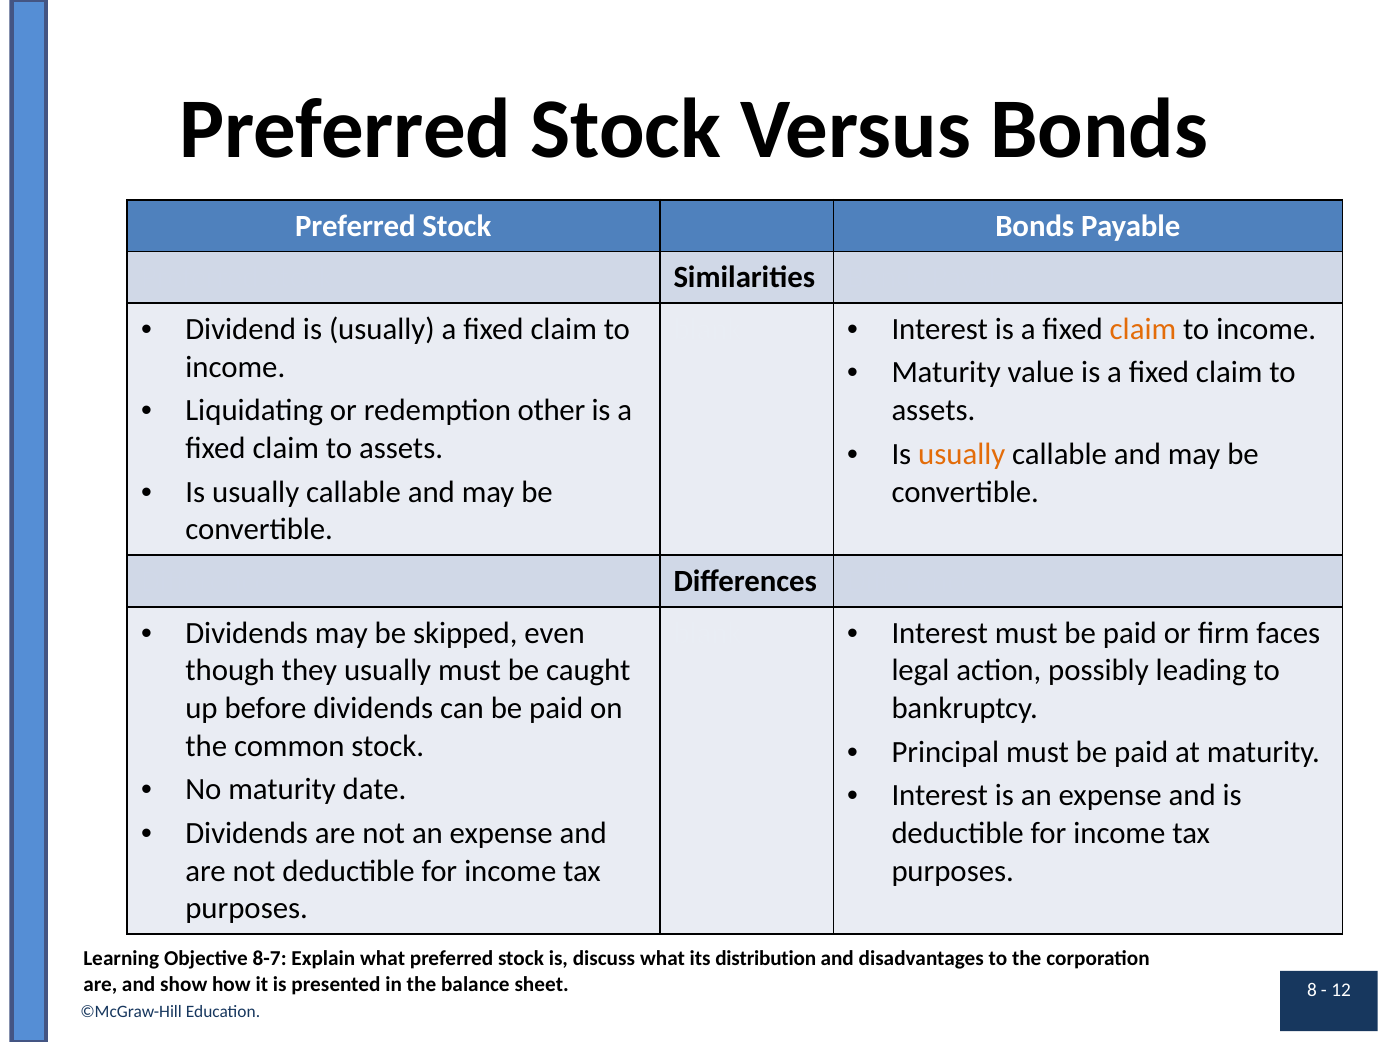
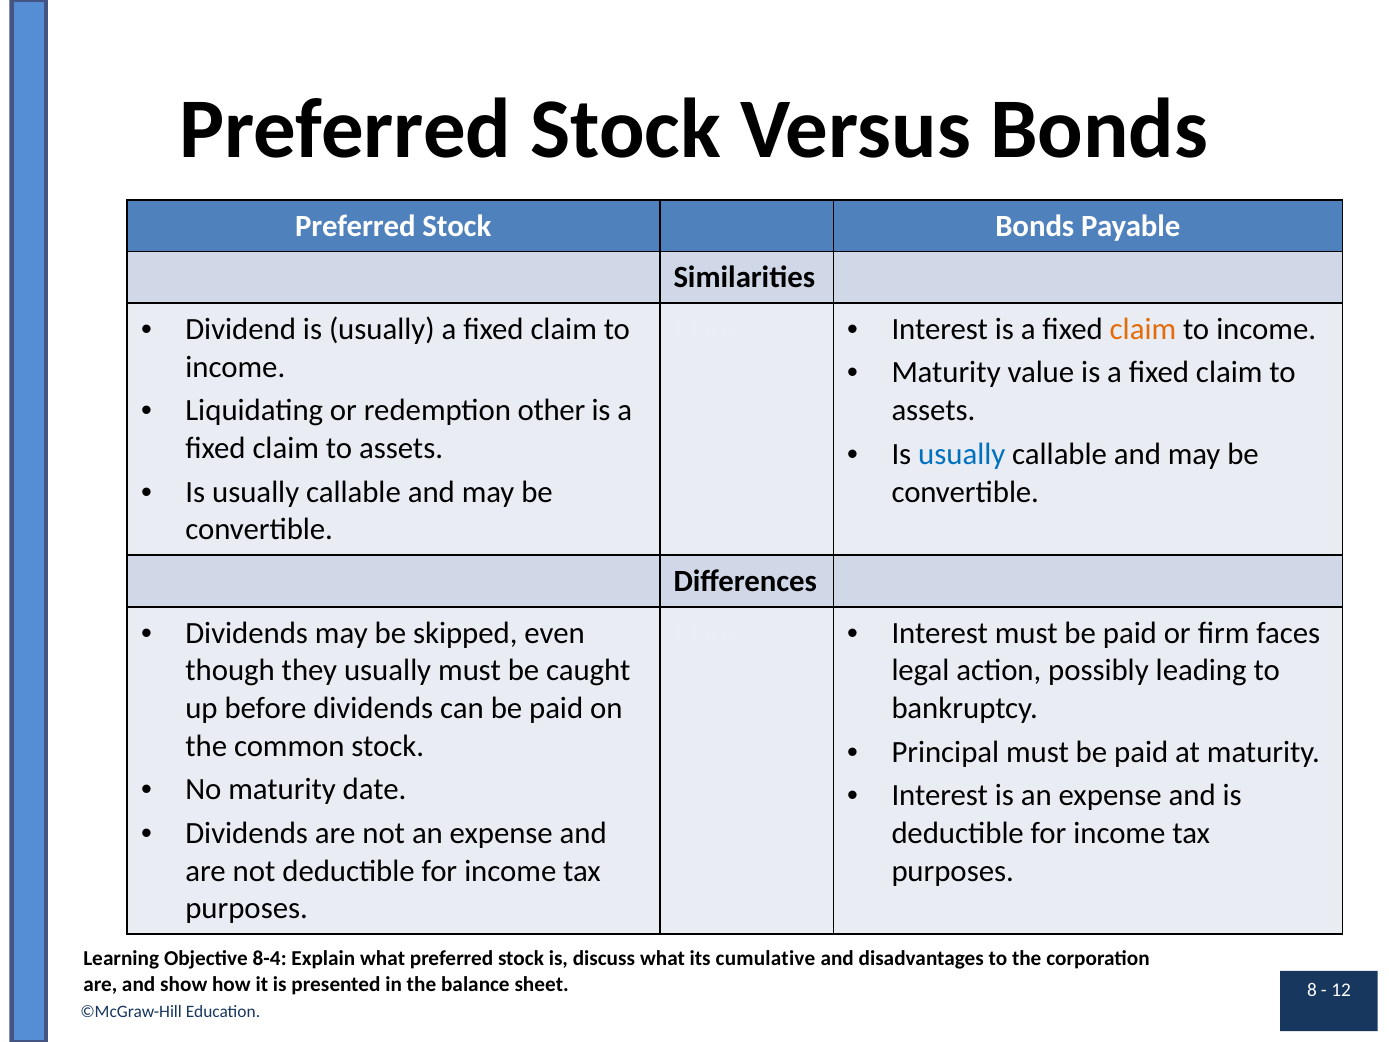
usually at (962, 454) colour: orange -> blue
8-7: 8-7 -> 8-4
distribution: distribution -> cumulative
